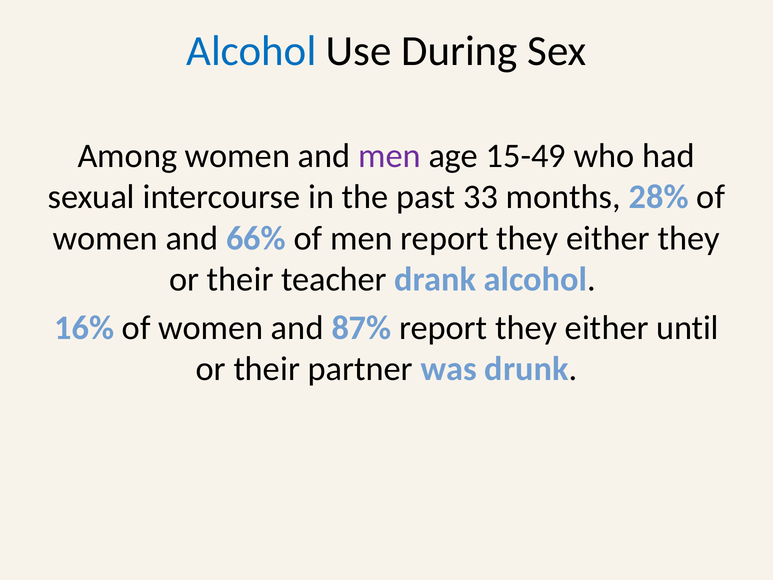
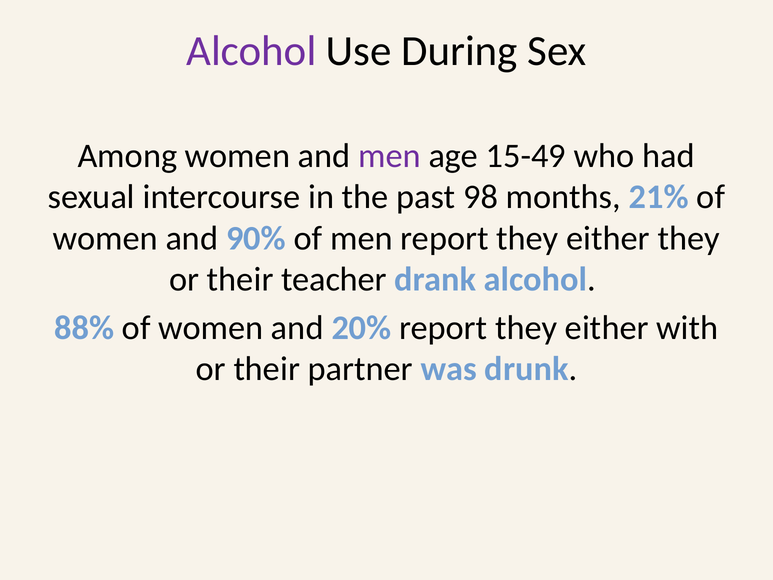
Alcohol at (251, 51) colour: blue -> purple
33: 33 -> 98
28%: 28% -> 21%
66%: 66% -> 90%
16%: 16% -> 88%
87%: 87% -> 20%
until: until -> with
